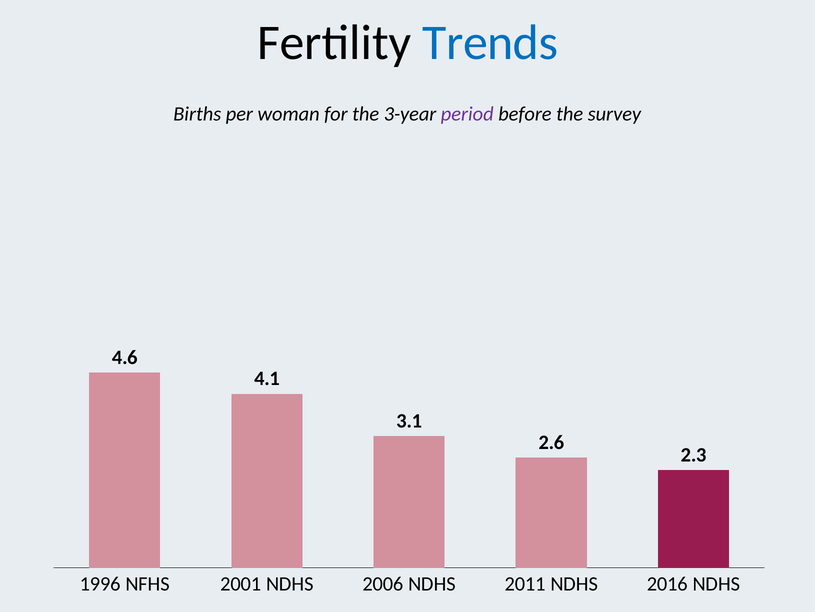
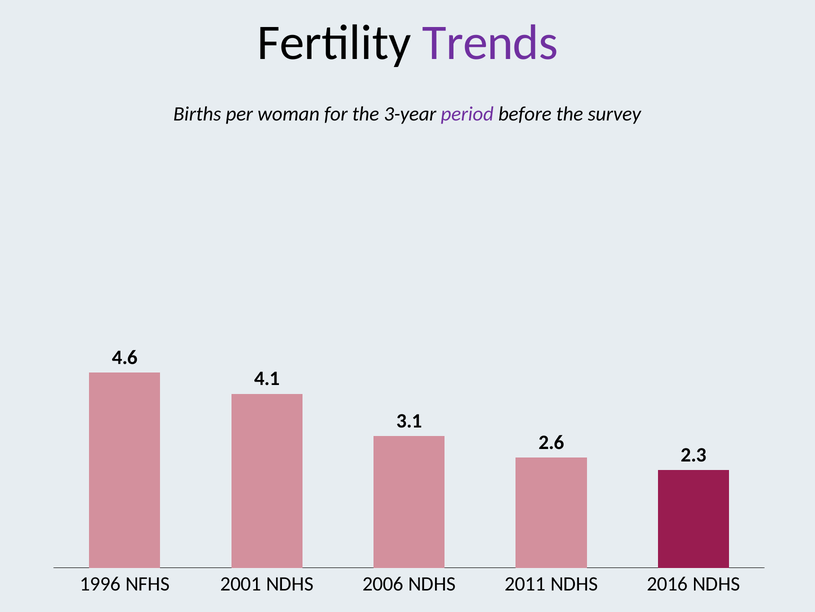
Trends colour: blue -> purple
